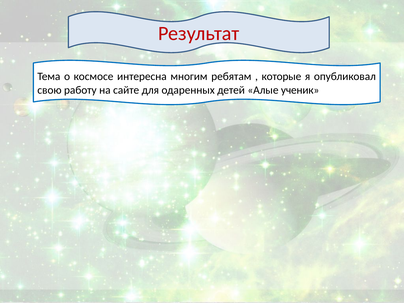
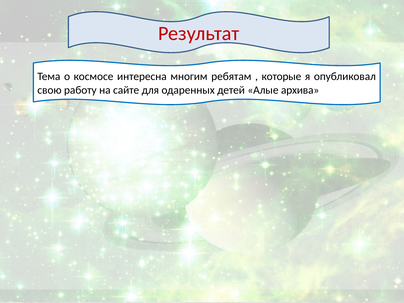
ученик: ученик -> архива
